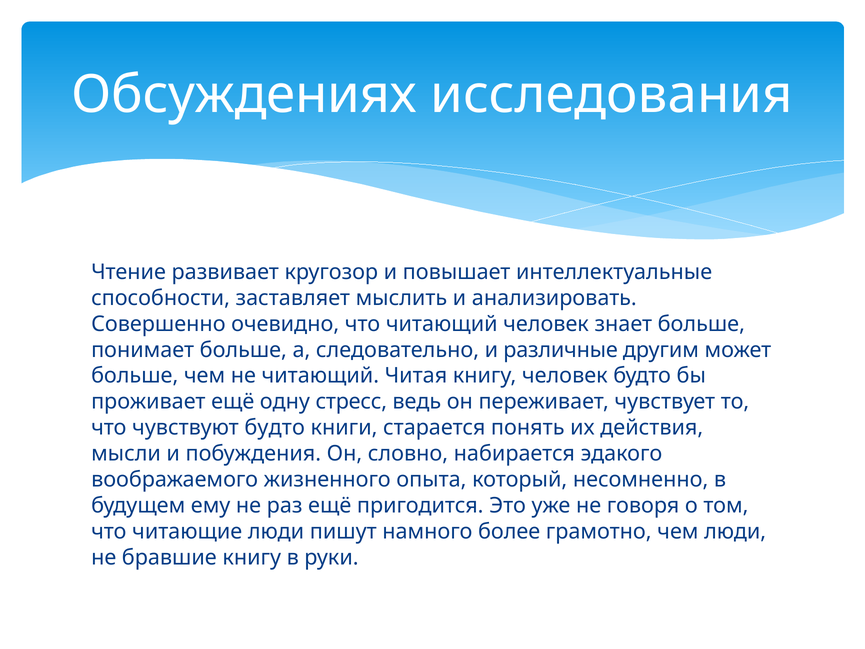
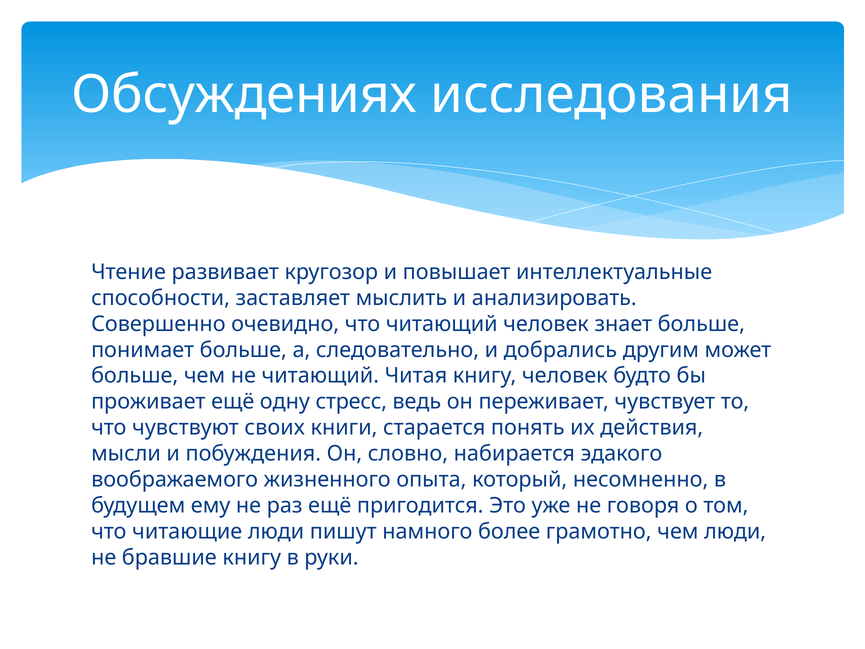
различные: различные -> добрались
чувствуют будто: будто -> своих
